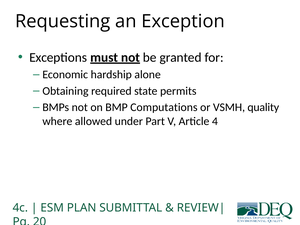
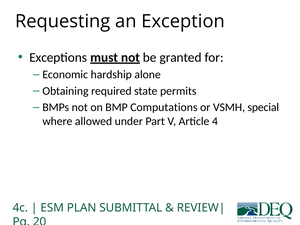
quality: quality -> special
